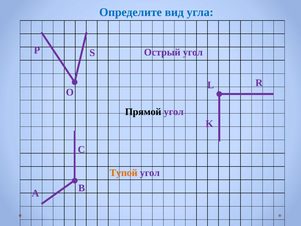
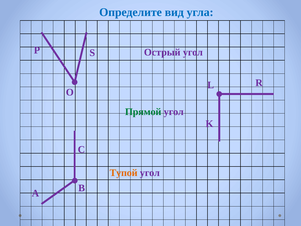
Прямой colour: black -> green
